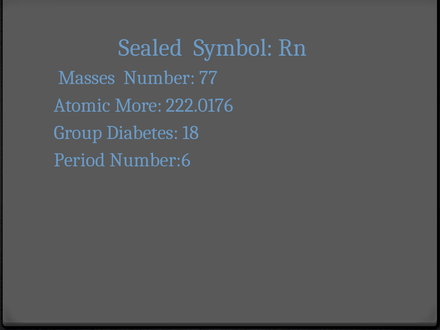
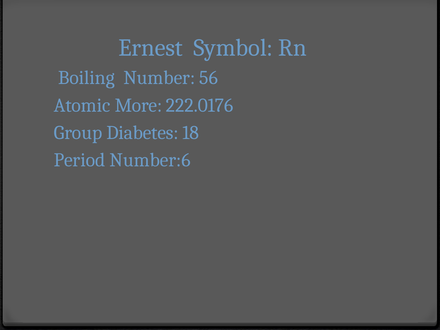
Sealed: Sealed -> Ernest
Masses: Masses -> Boiling
77: 77 -> 56
